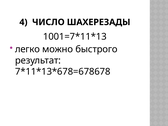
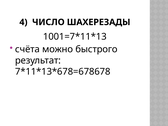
легко: легко -> счёта
